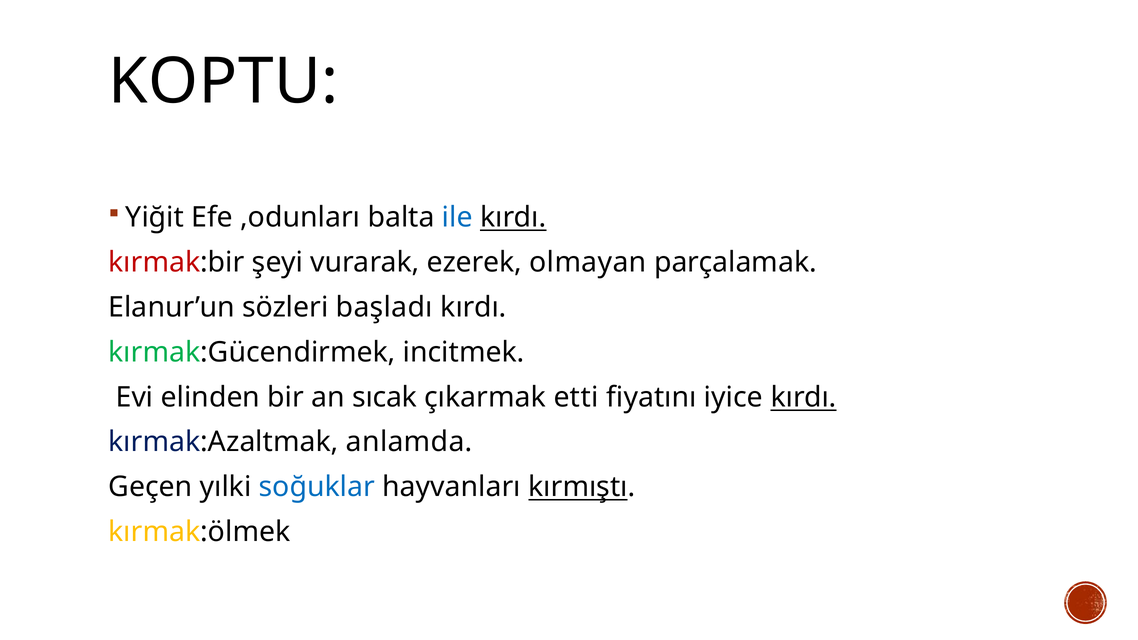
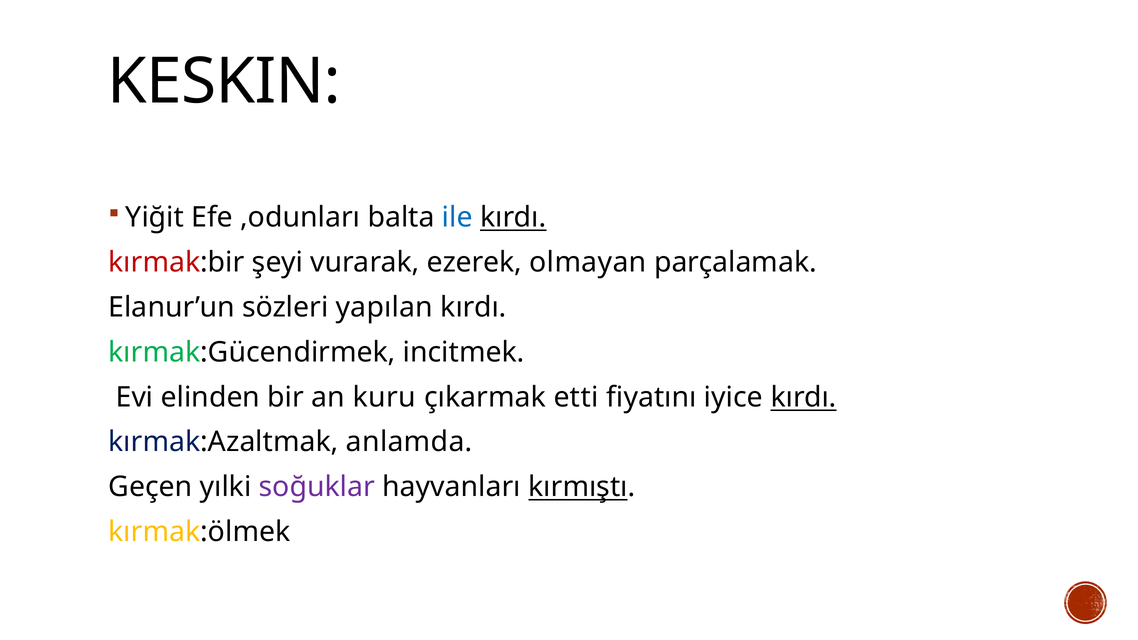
KOPTU: KOPTU -> KESKIN
başladı: başladı -> yapılan
sıcak: sıcak -> kuru
soğuklar colour: blue -> purple
